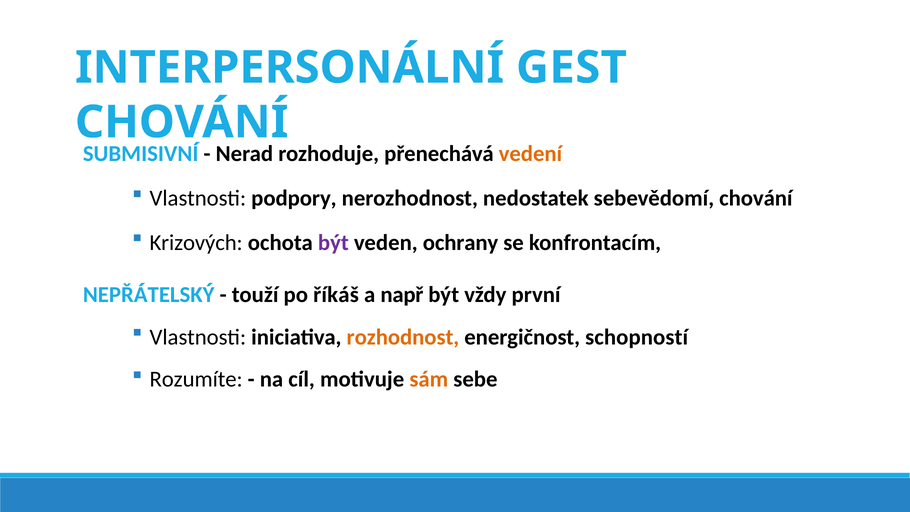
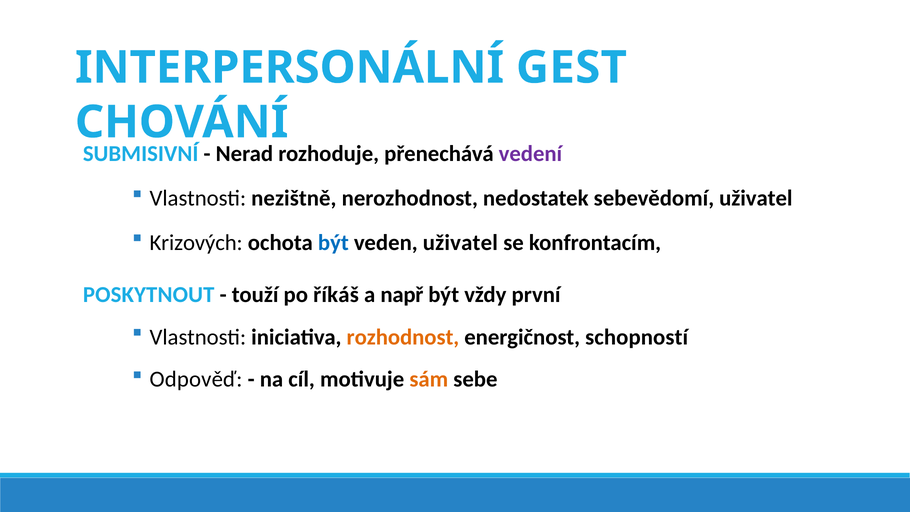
vedení colour: orange -> purple
podpory: podpory -> nezištně
sebevědomí chování: chování -> uživatel
být at (333, 243) colour: purple -> blue
veden ochrany: ochrany -> uživatel
NEPŘÁTELSKÝ: NEPŘÁTELSKÝ -> POSKYTNOUT
Rozumíte: Rozumíte -> Odpověď
